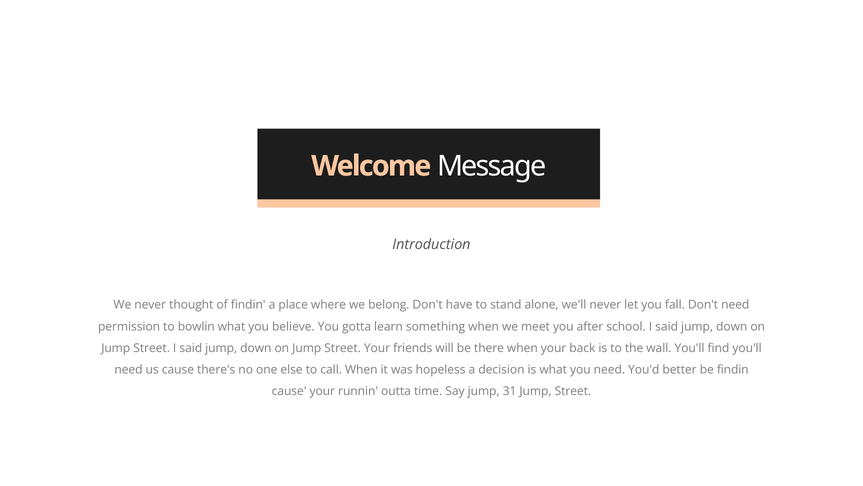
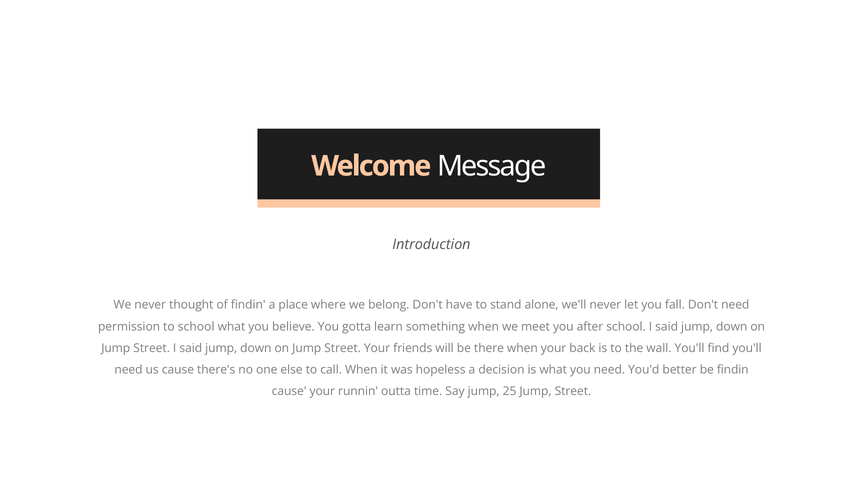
to bowlin: bowlin -> school
31: 31 -> 25
